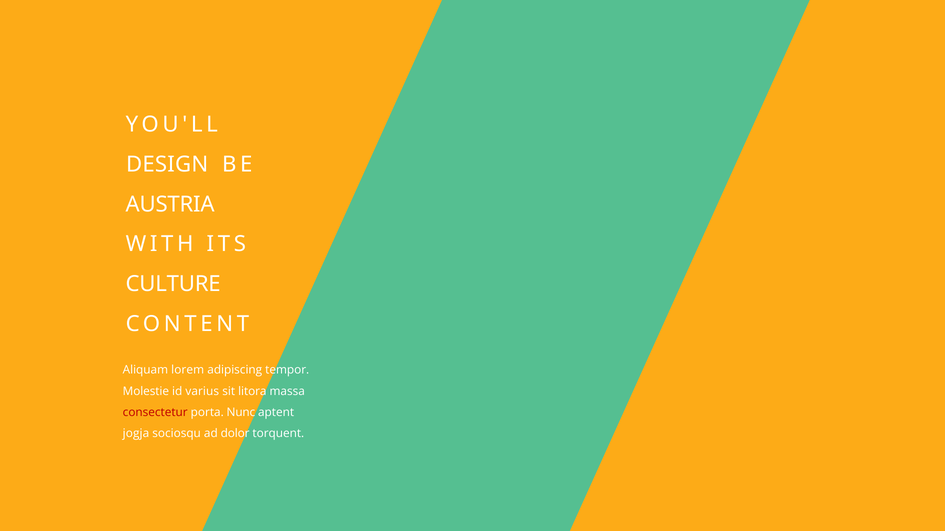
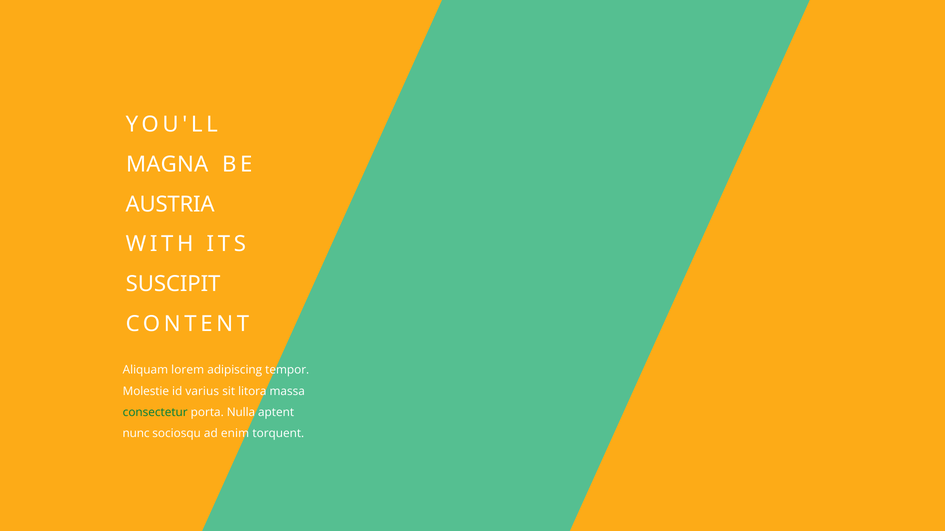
DESIGN: DESIGN -> MAGNA
CULTURE: CULTURE -> SUSCIPIT
consectetur colour: red -> green
Nunc: Nunc -> Nulla
jogja: jogja -> nunc
dolor: dolor -> enim
